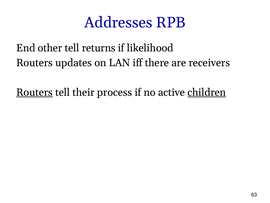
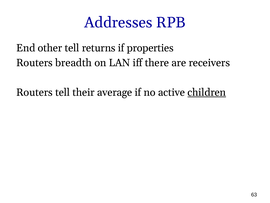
likelihood: likelihood -> properties
updates: updates -> breadth
Routers at (34, 92) underline: present -> none
process: process -> average
